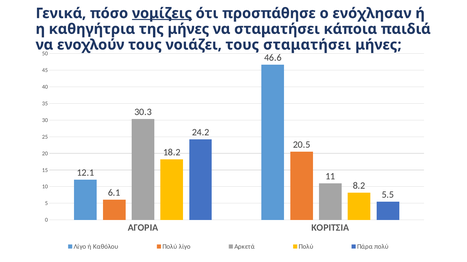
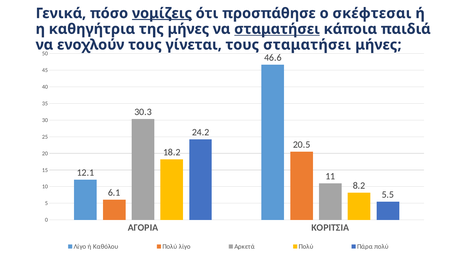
ενόχλησαν: ενόχλησαν -> σκέφτεσαι
σταματήσει at (277, 29) underline: none -> present
νοιάζει: νοιάζει -> γίνεται
